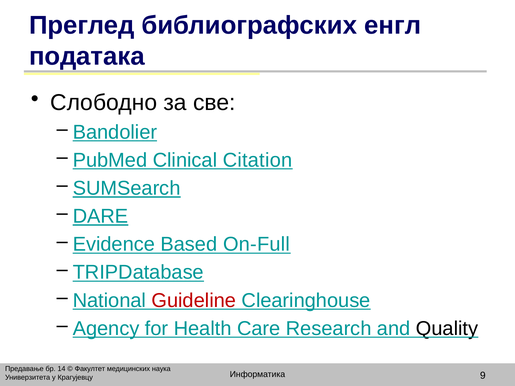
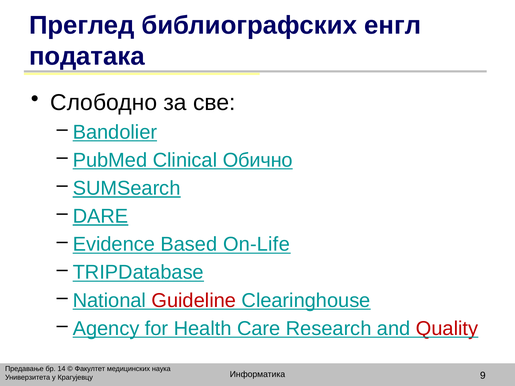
Citation: Citation -> Обично
On-Full: On-Full -> On-Life
Quality colour: black -> red
